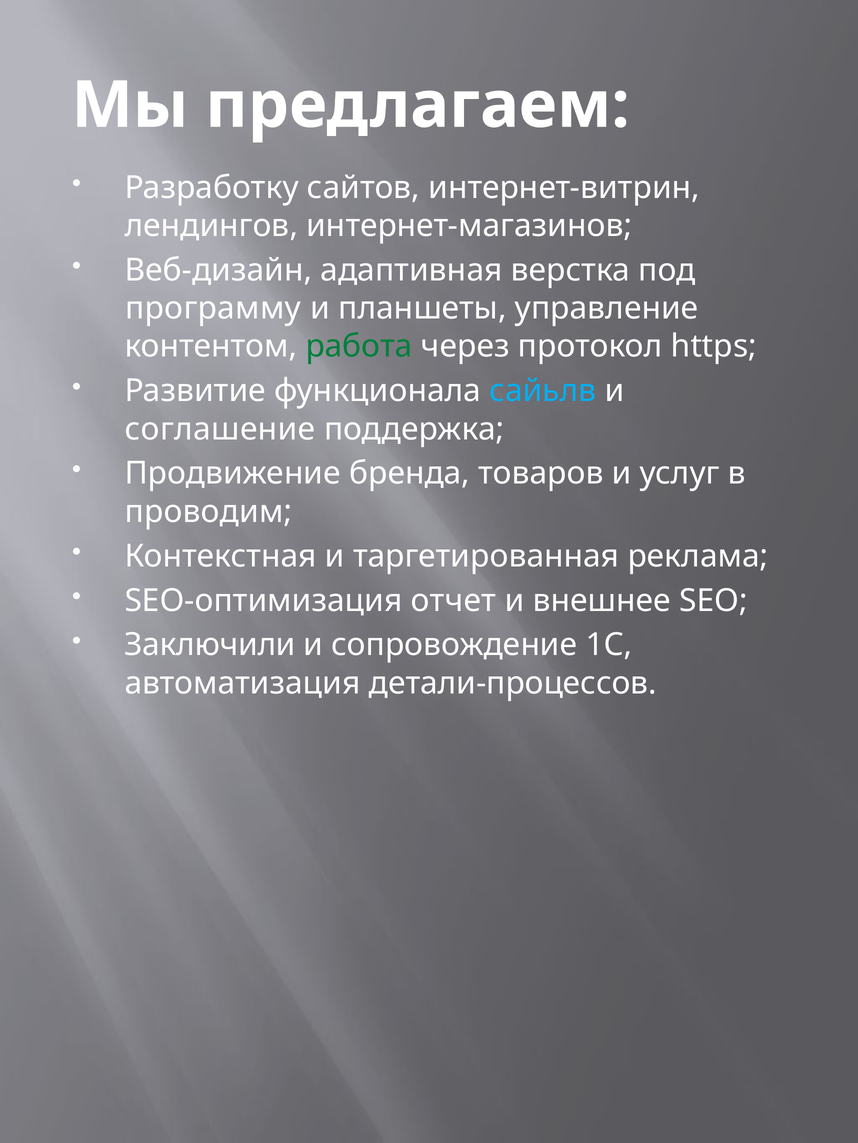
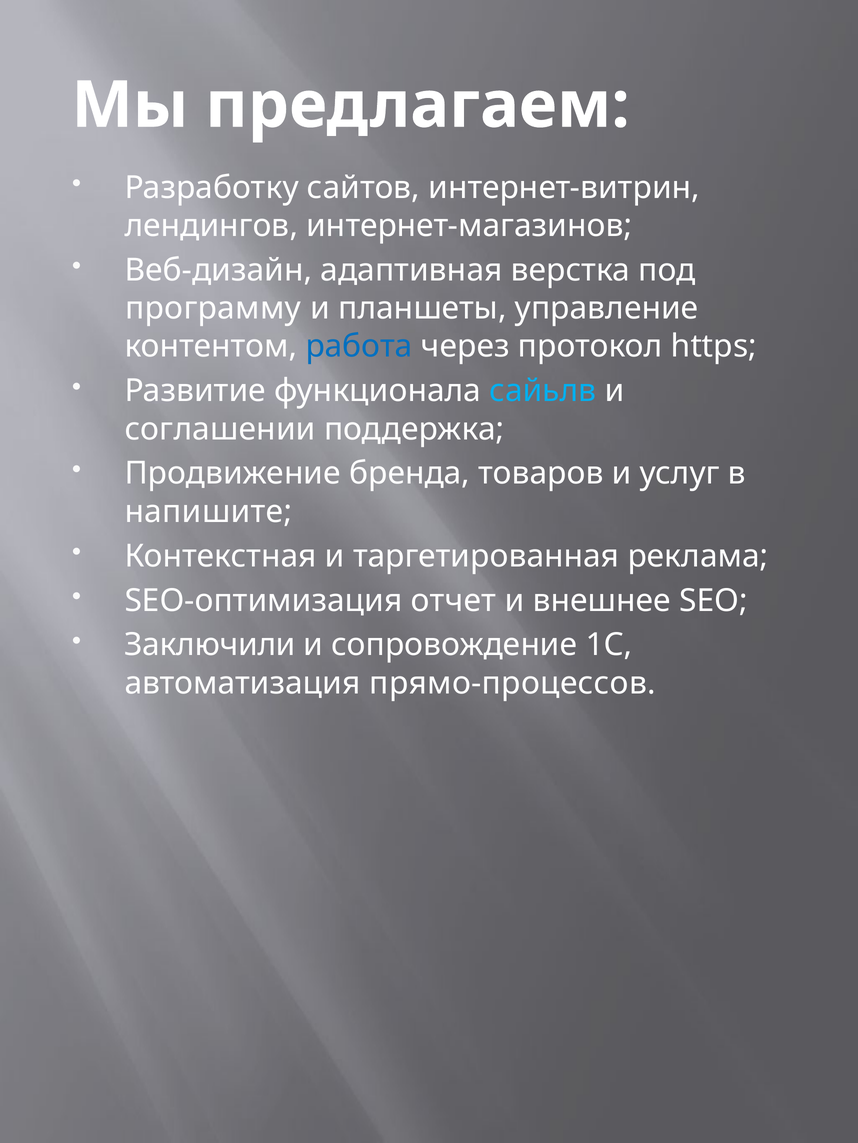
работа colour: green -> blue
соглашение: соглашение -> соглашении
проводим: проводим -> напишите
детали-процессов: детали-процессов -> прямо-процессов
